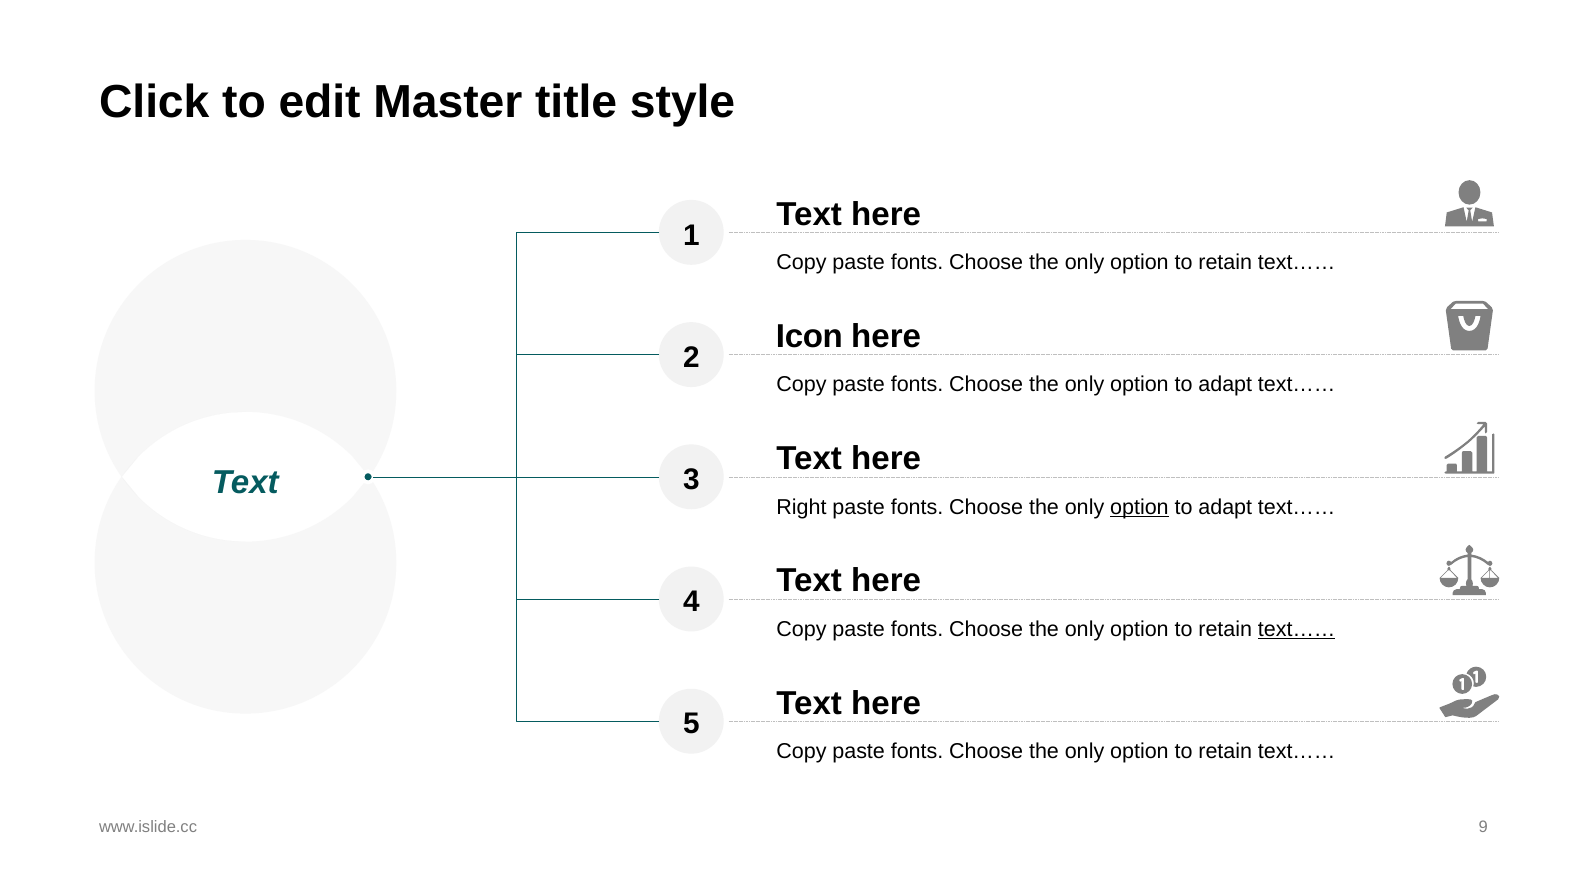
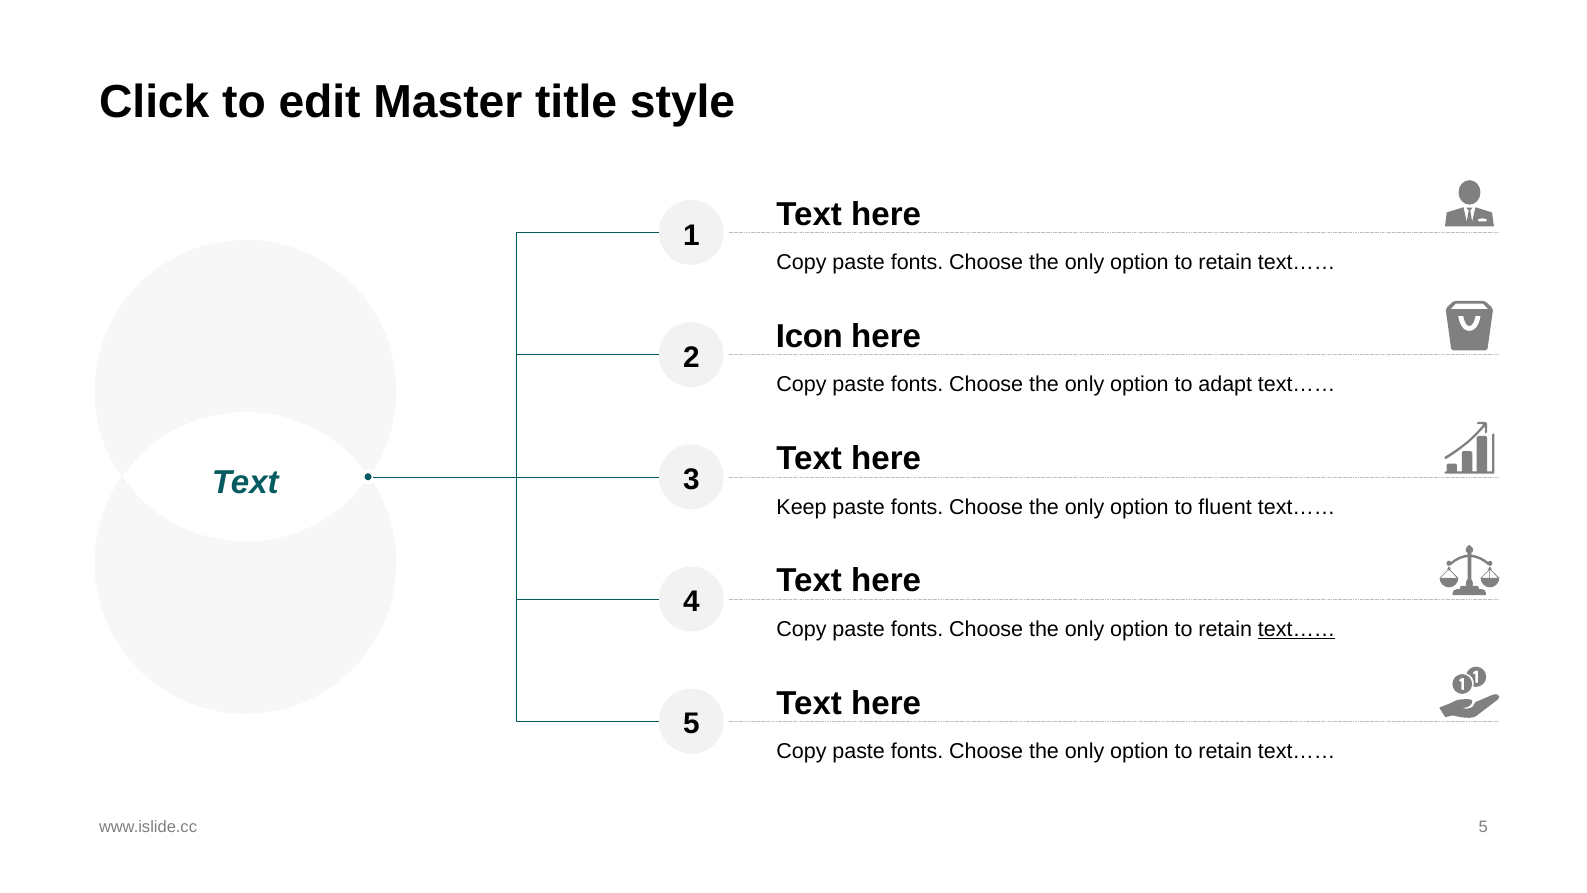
Right: Right -> Keep
option at (1139, 507) underline: present -> none
adapt at (1225, 507): adapt -> fluent
www.islide.cc 9: 9 -> 5
